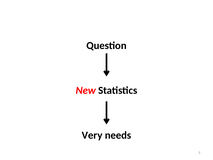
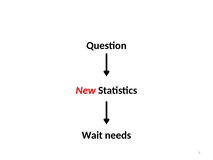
Very: Very -> Wait
